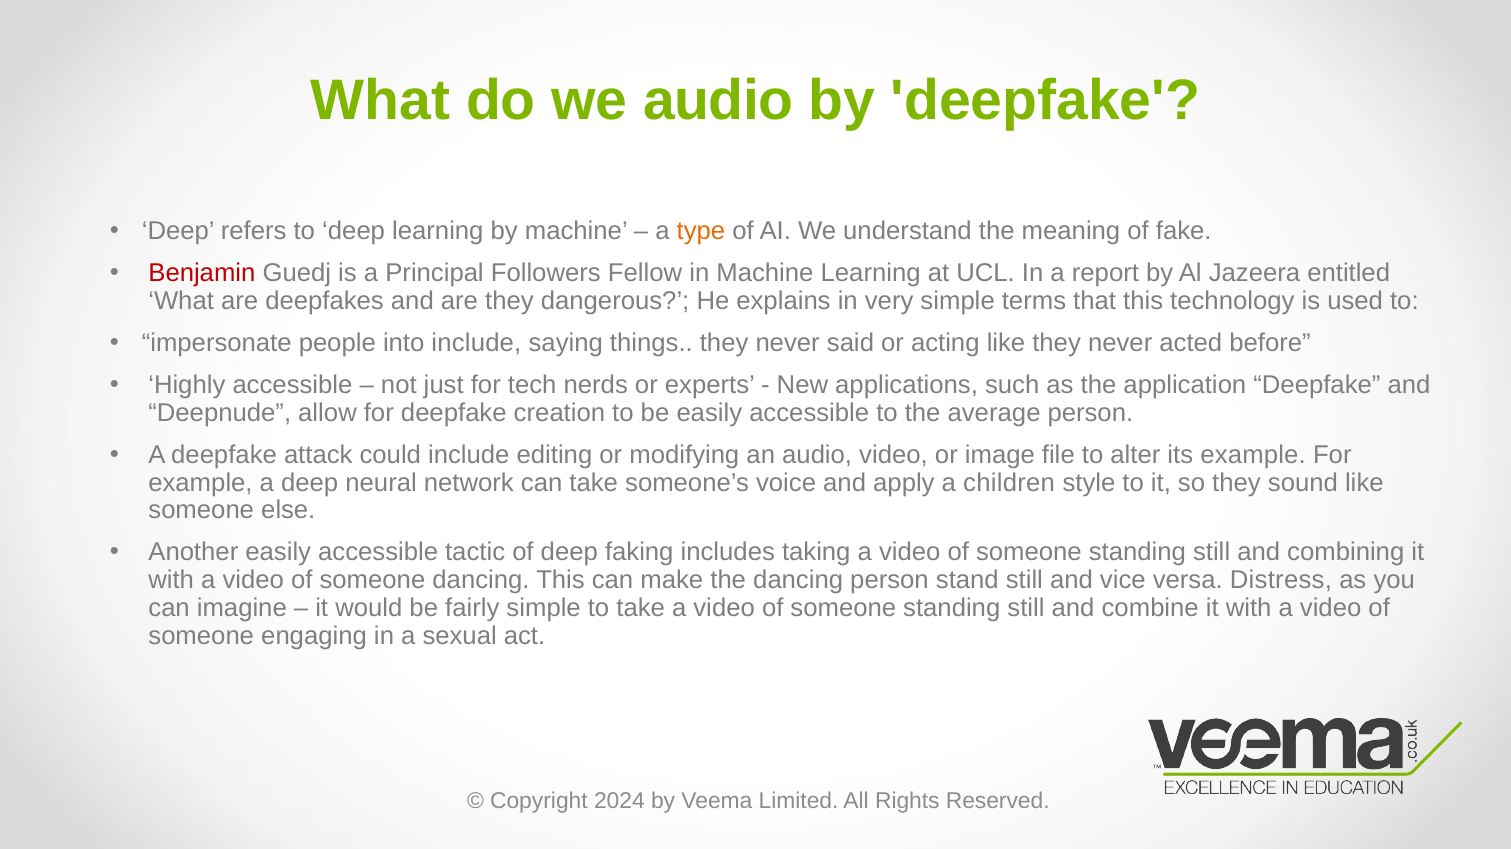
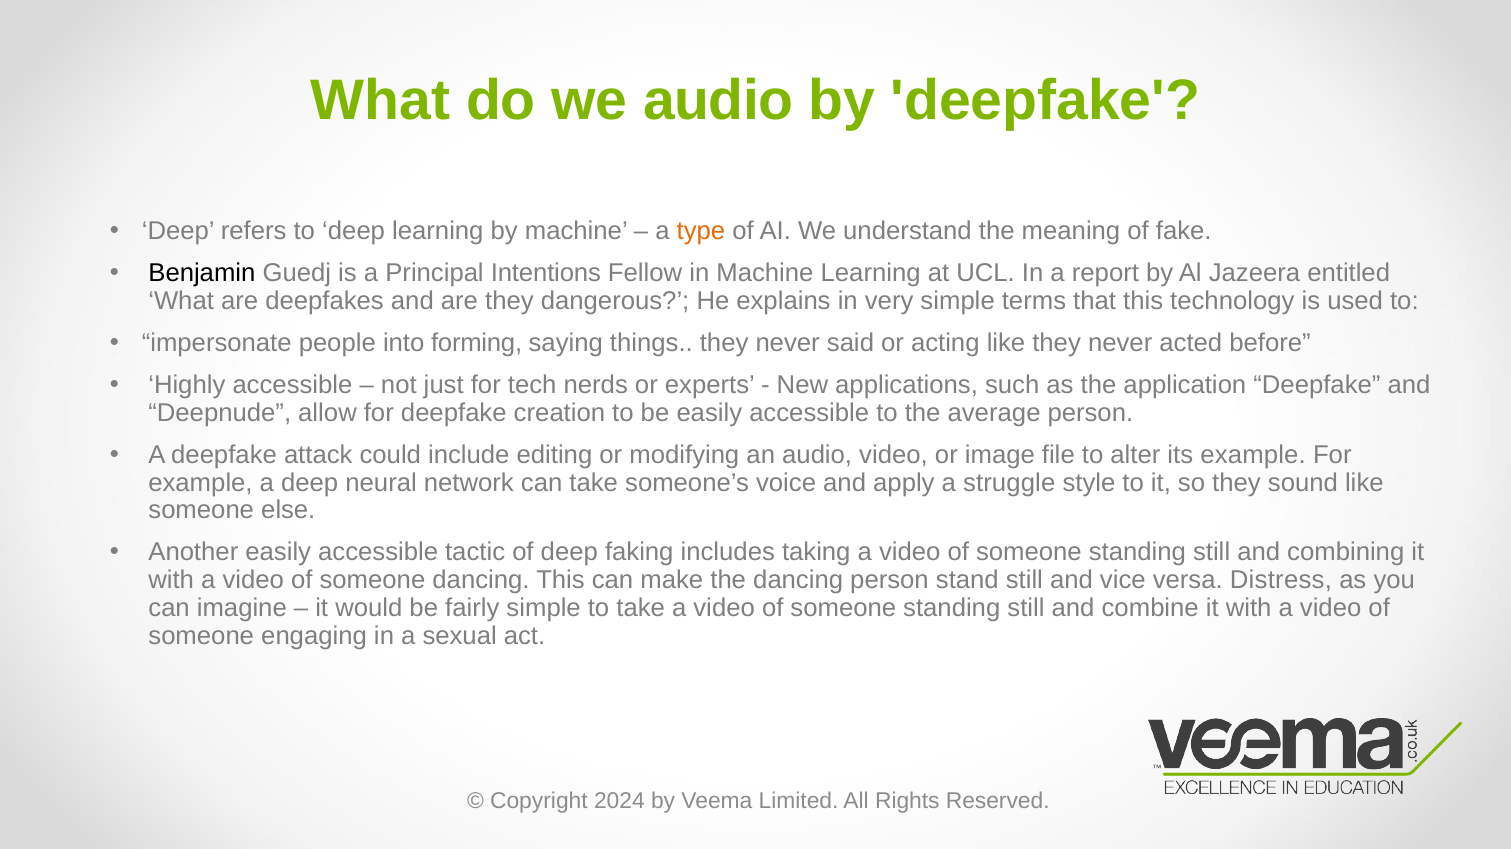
Benjamin colour: red -> black
Followers: Followers -> Intentions
into include: include -> forming
children: children -> struggle
